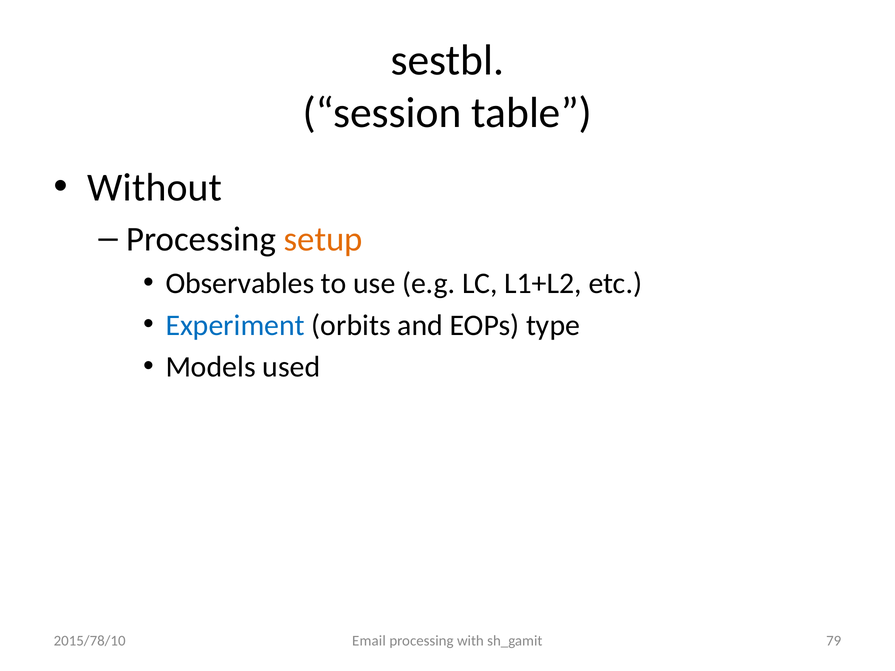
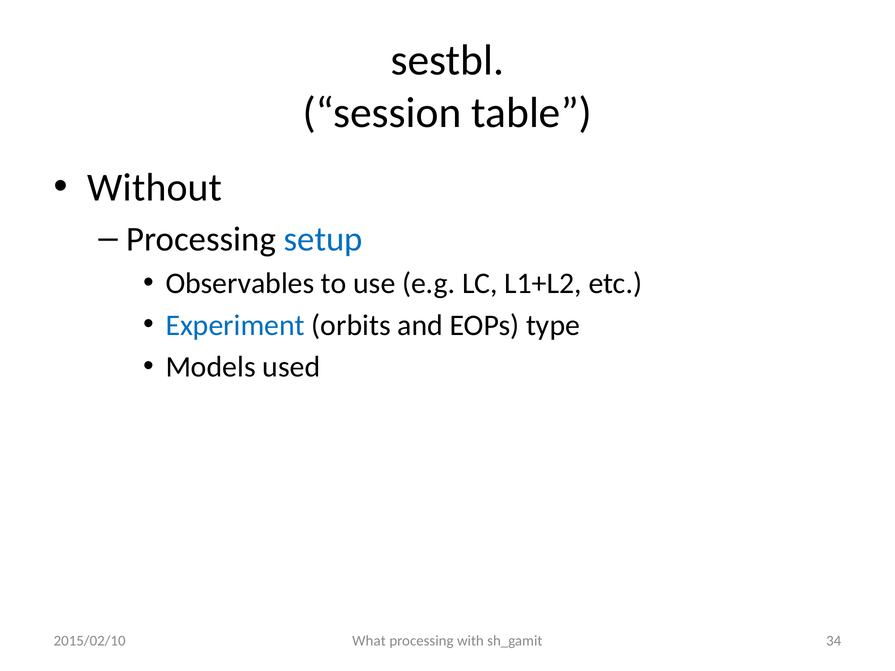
setup colour: orange -> blue
Email: Email -> What
79: 79 -> 34
2015/78/10: 2015/78/10 -> 2015/02/10
